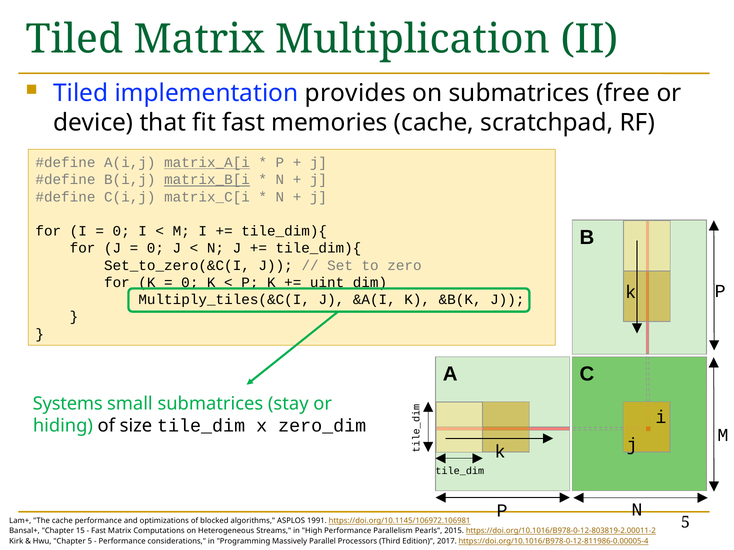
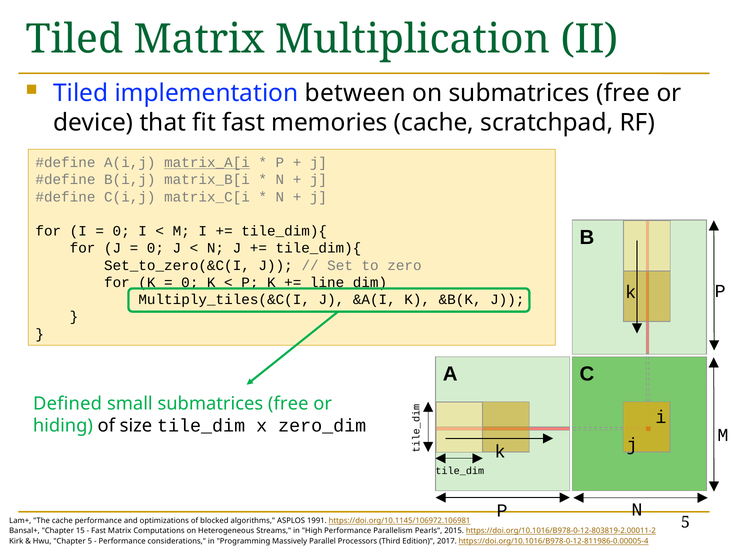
provides: provides -> between
matrix_B[i underline: present -> none
uint_dim: uint_dim -> line_dim
Systems: Systems -> Defined
small submatrices stay: stay -> free
